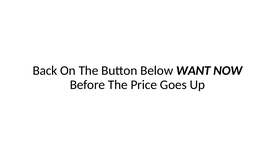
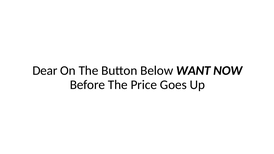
Back: Back -> Dear
